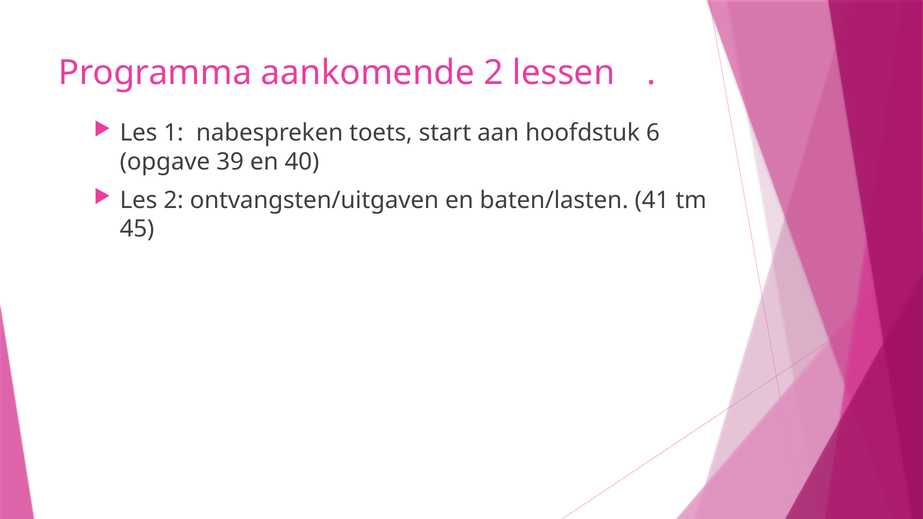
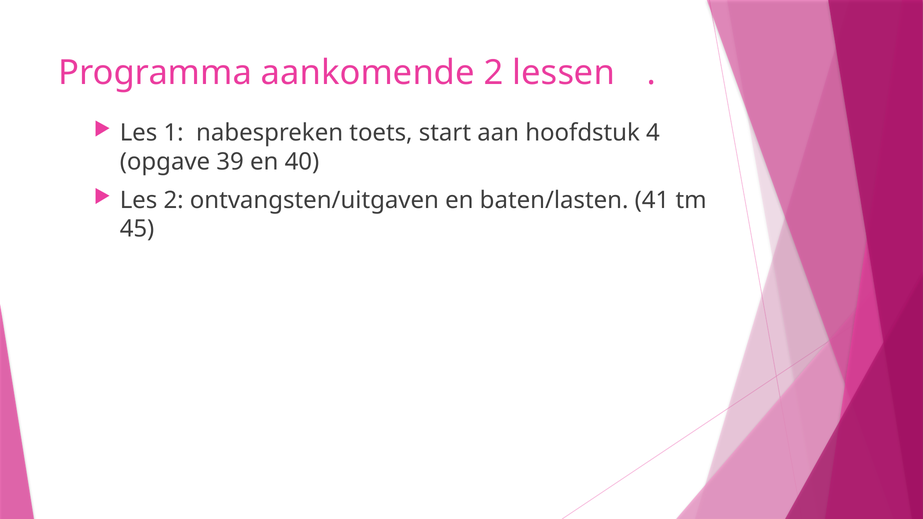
6: 6 -> 4
